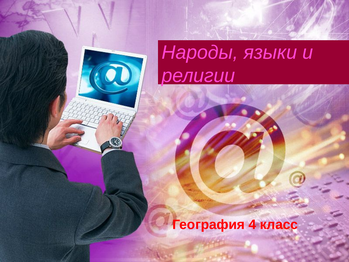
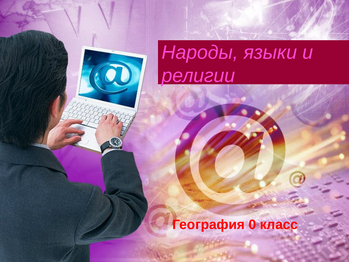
4: 4 -> 0
